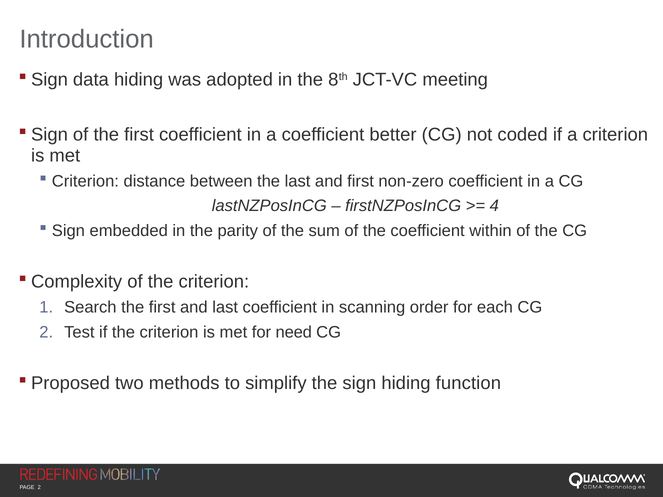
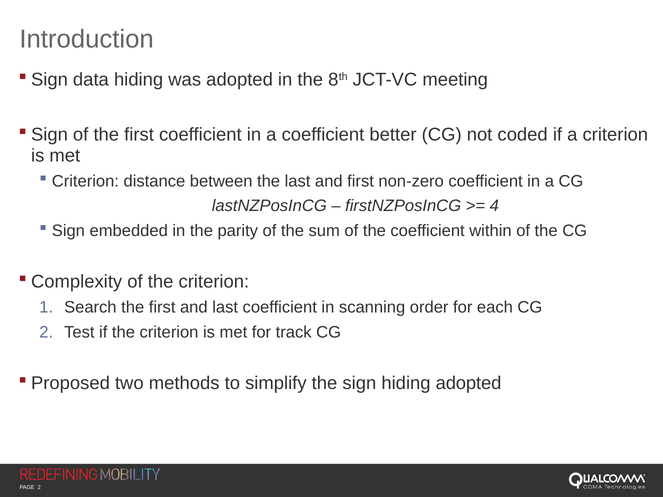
need: need -> track
hiding function: function -> adopted
